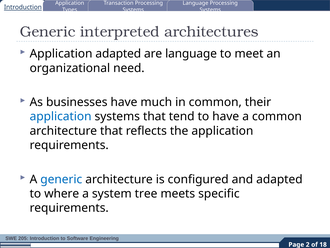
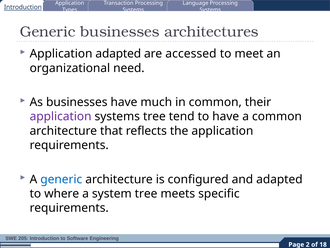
Generic interpreted: interpreted -> businesses
are language: language -> accessed
application at (61, 116) colour: blue -> purple
systems that: that -> tree
